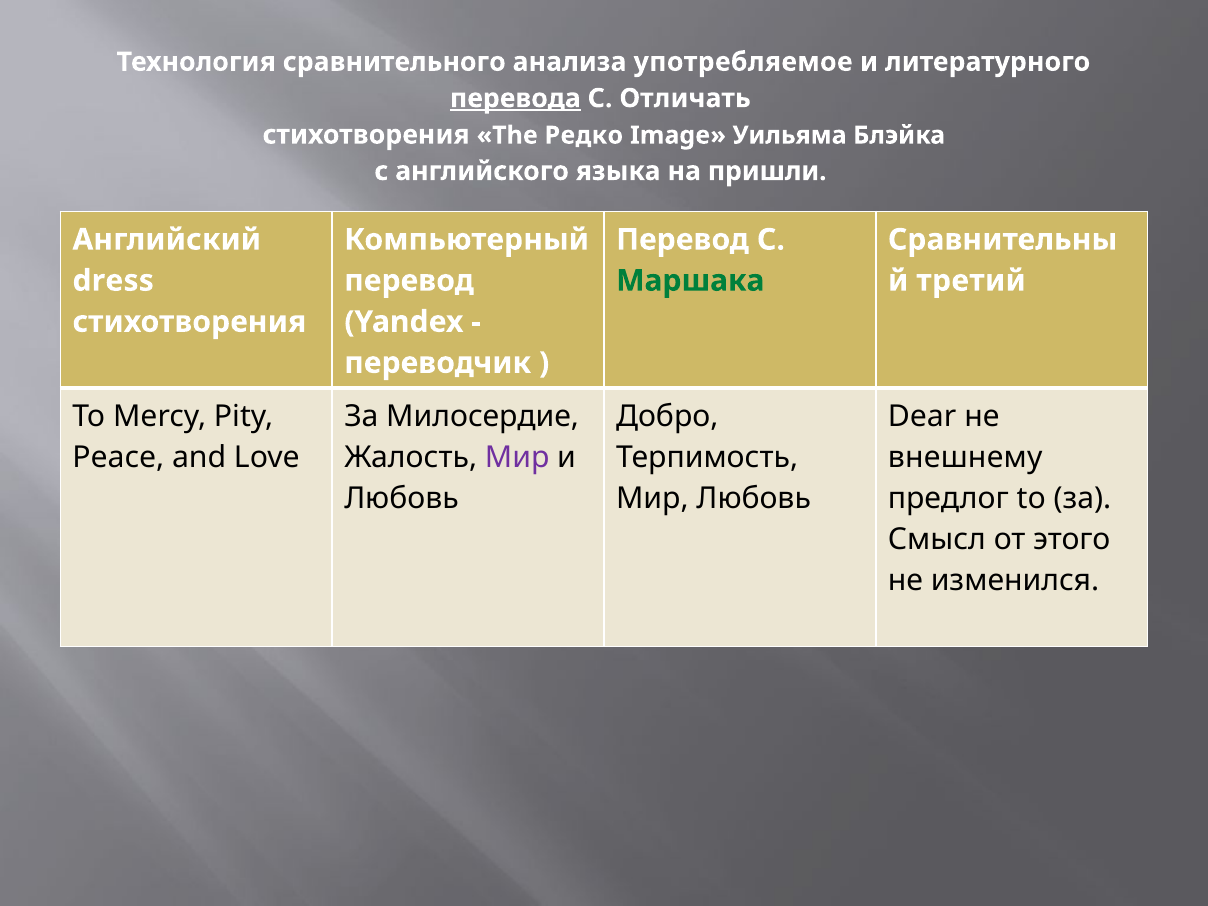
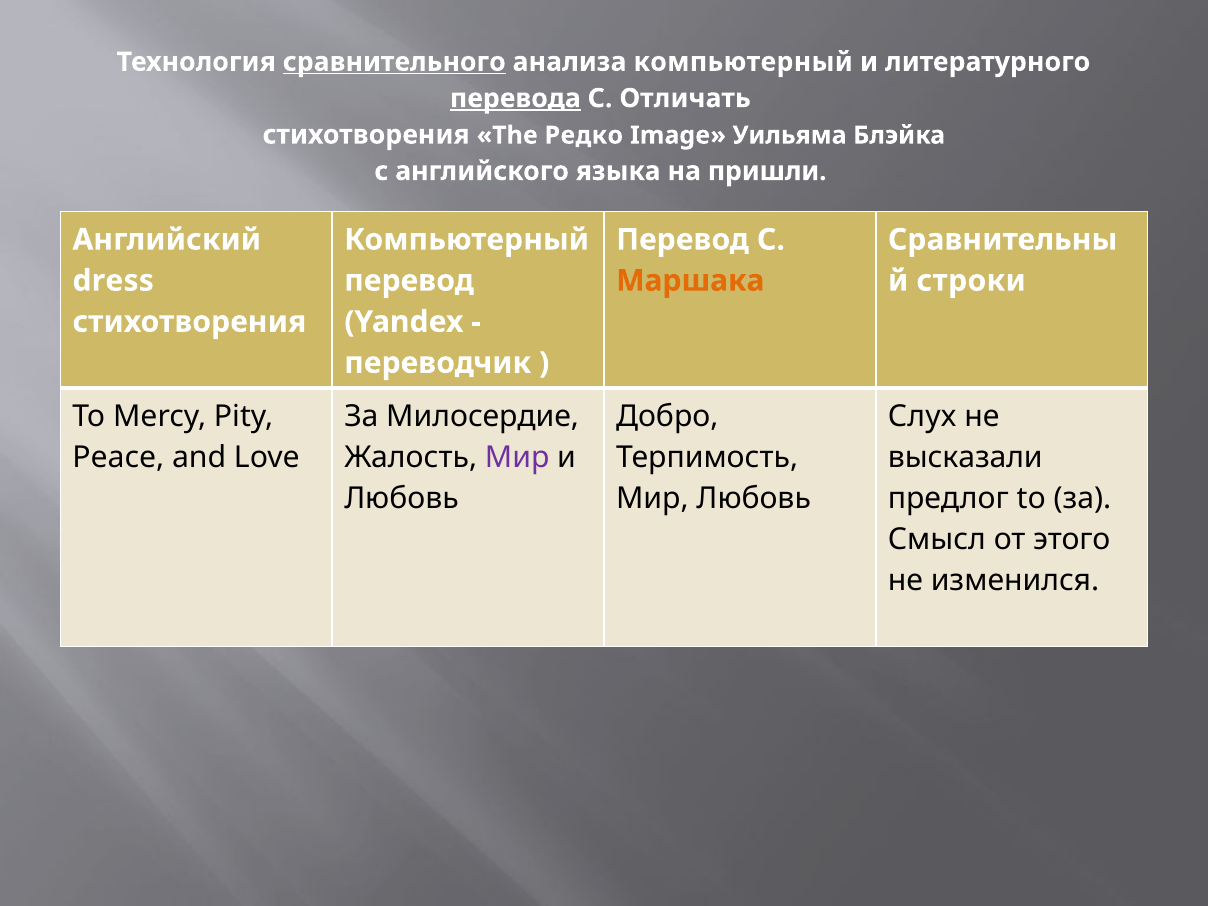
сравнительного underline: none -> present
анализа употребляемое: употребляемое -> компьютерный
Маршака colour: green -> orange
третий: третий -> строки
Dear: Dear -> Слух
внешнему: внешнему -> высказали
